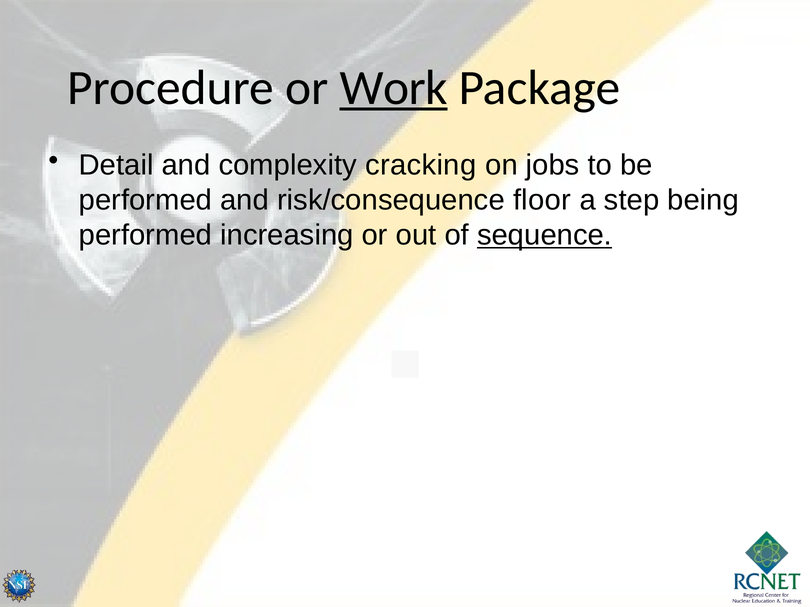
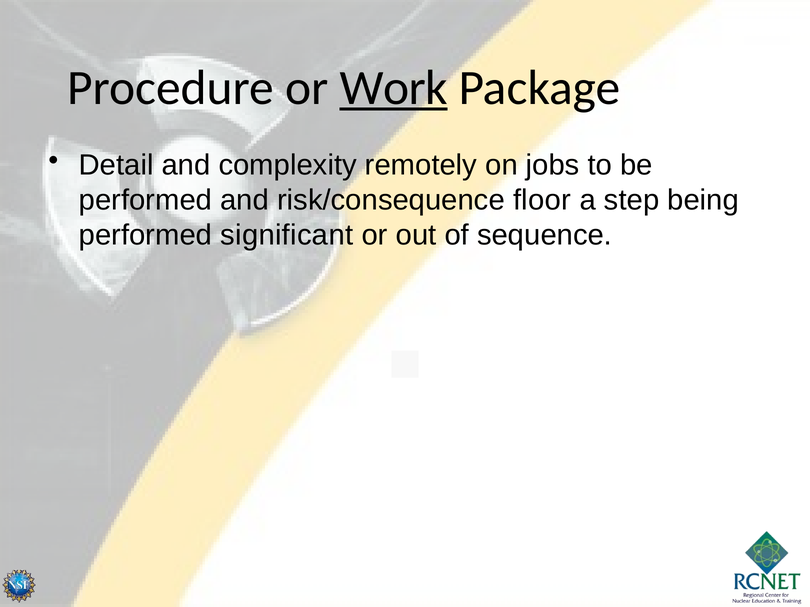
cracking: cracking -> remotely
increasing: increasing -> significant
sequence underline: present -> none
